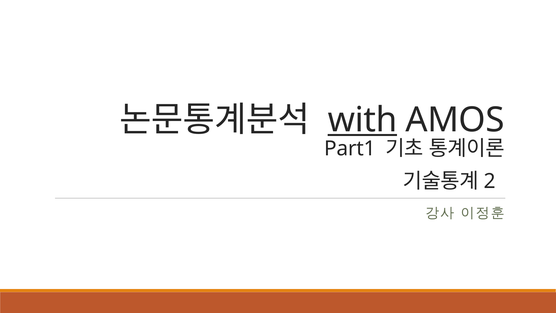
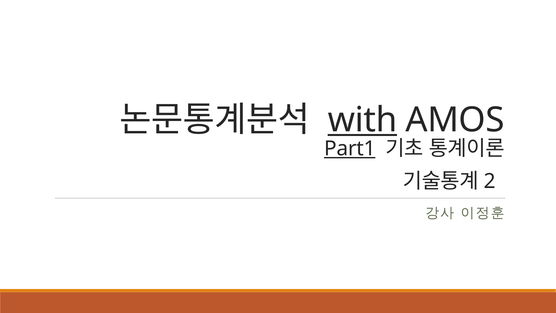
Part1 underline: none -> present
